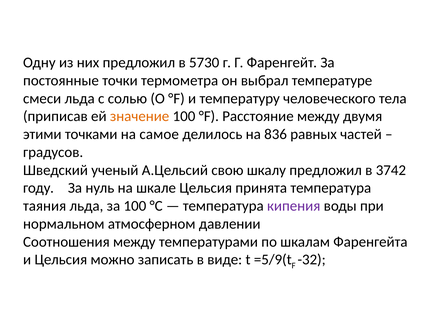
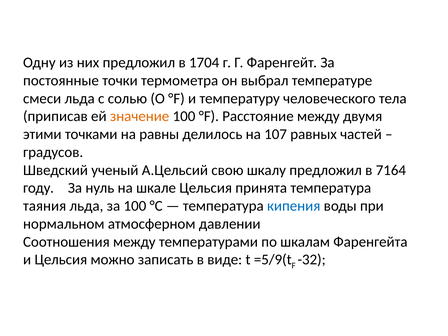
5730: 5730 -> 1704
самое: самое -> равны
836: 836 -> 107
3742: 3742 -> 7164
кипения colour: purple -> blue
